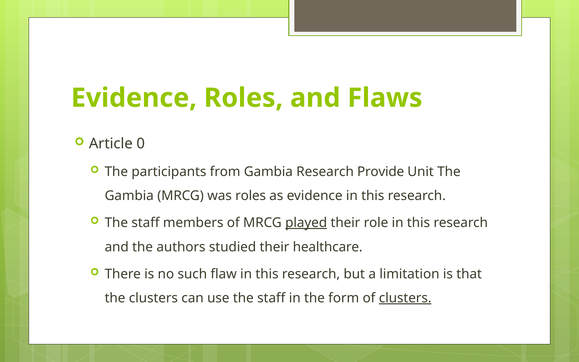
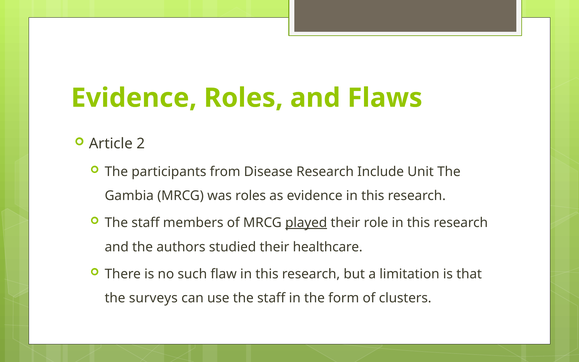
0: 0 -> 2
from Gambia: Gambia -> Disease
Provide: Provide -> Include
the clusters: clusters -> surveys
clusters at (405, 298) underline: present -> none
